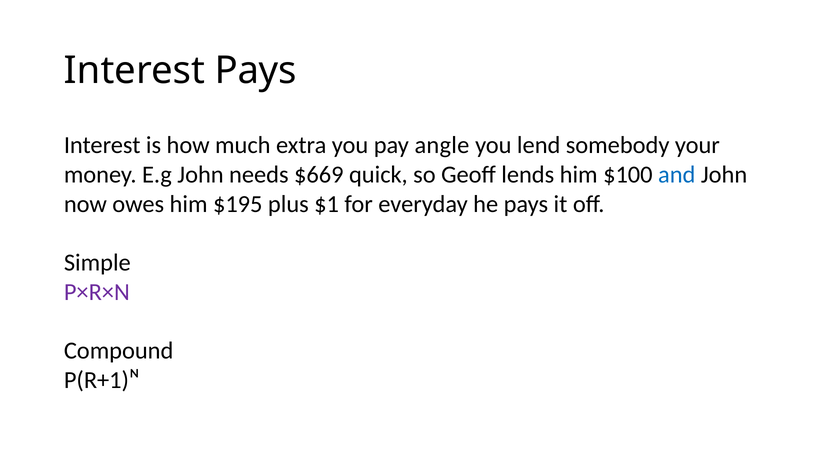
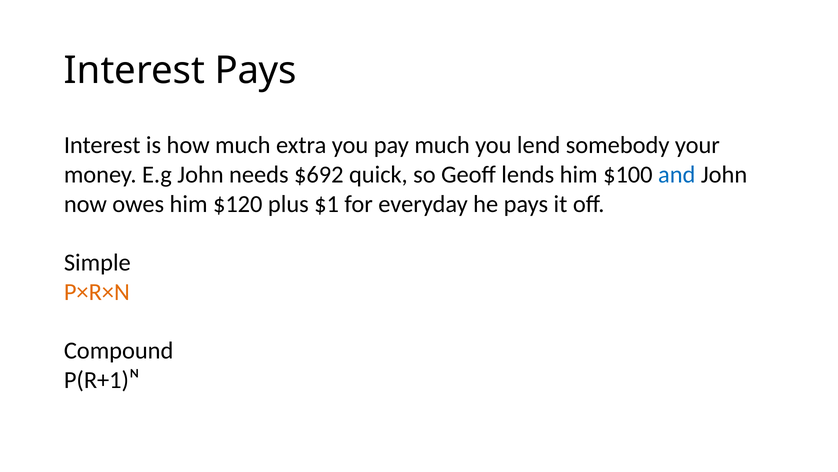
pay angle: angle -> much
$669: $669 -> $692
$195: $195 -> $120
P×R×N colour: purple -> orange
